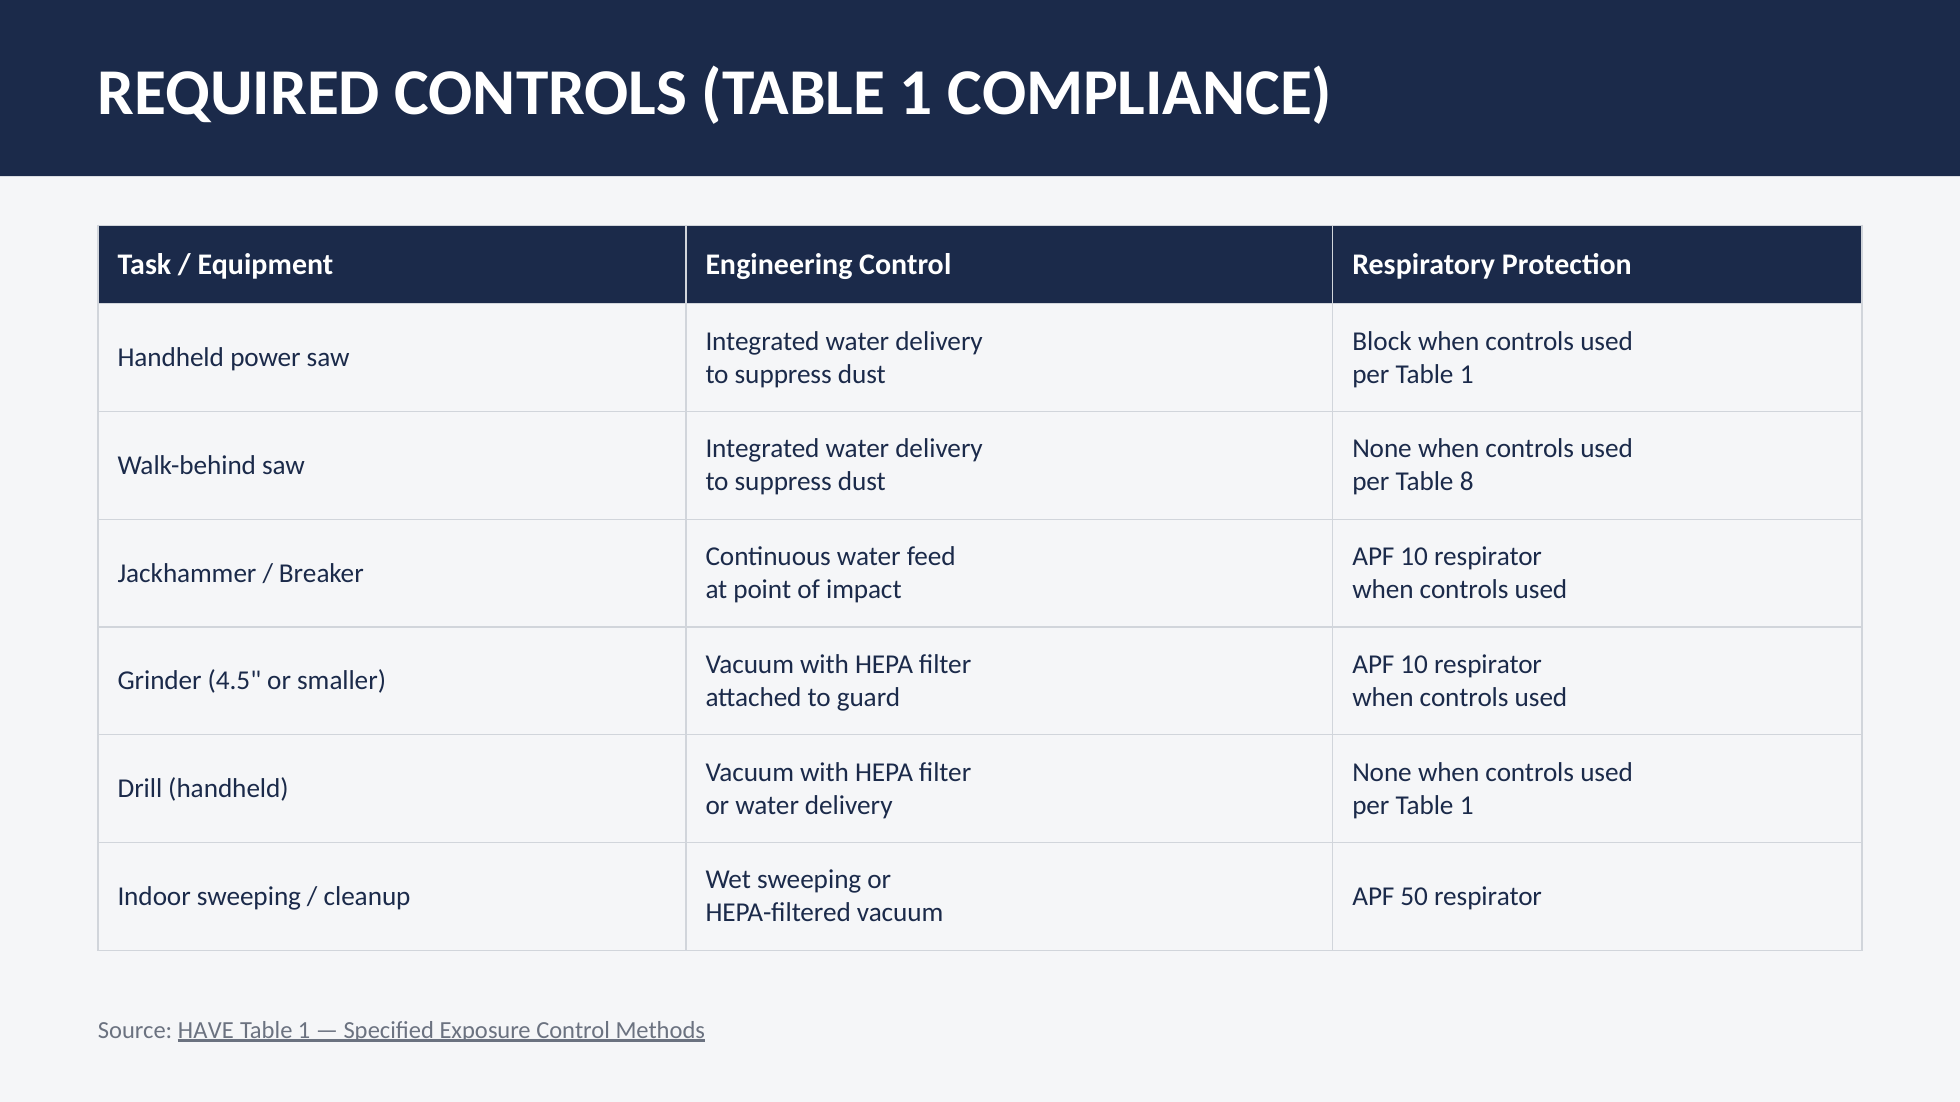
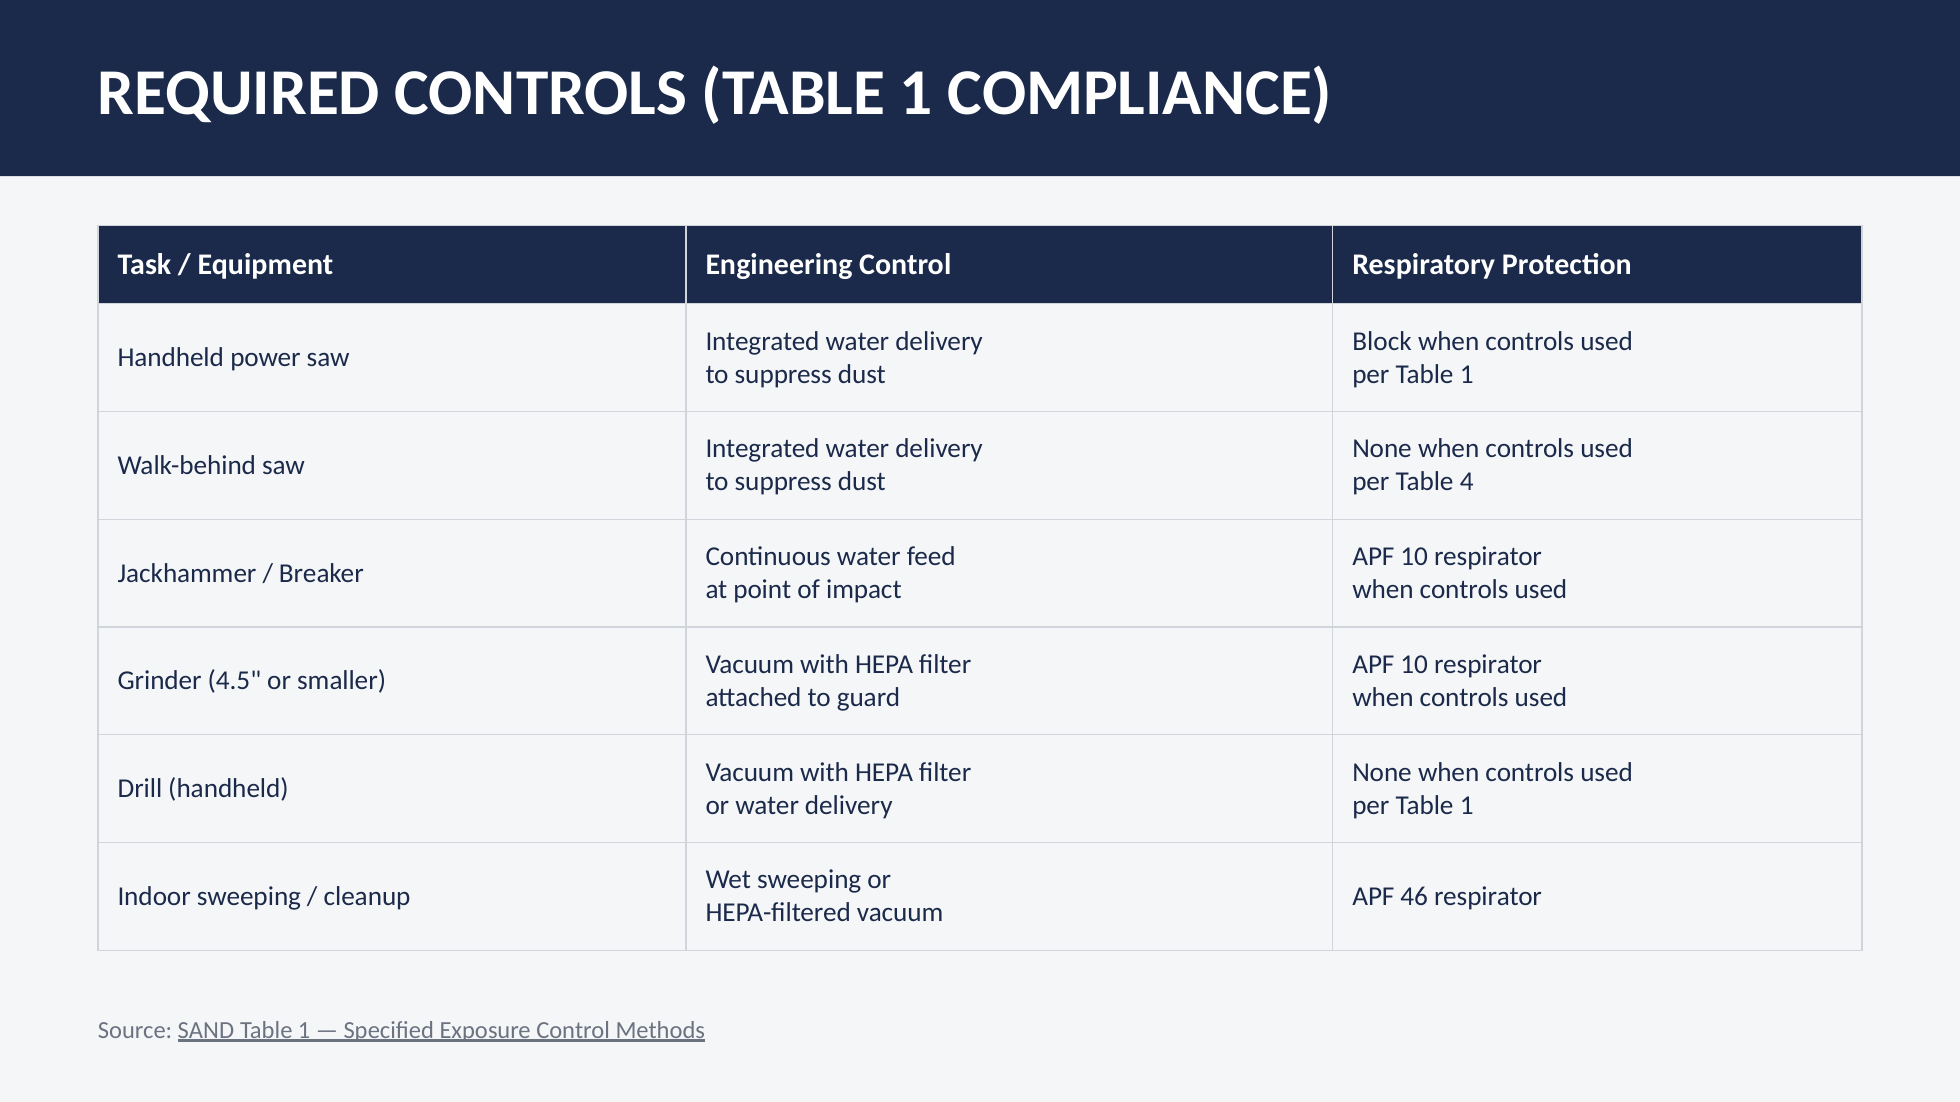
8: 8 -> 4
50: 50 -> 46
HAVE: HAVE -> SAND
